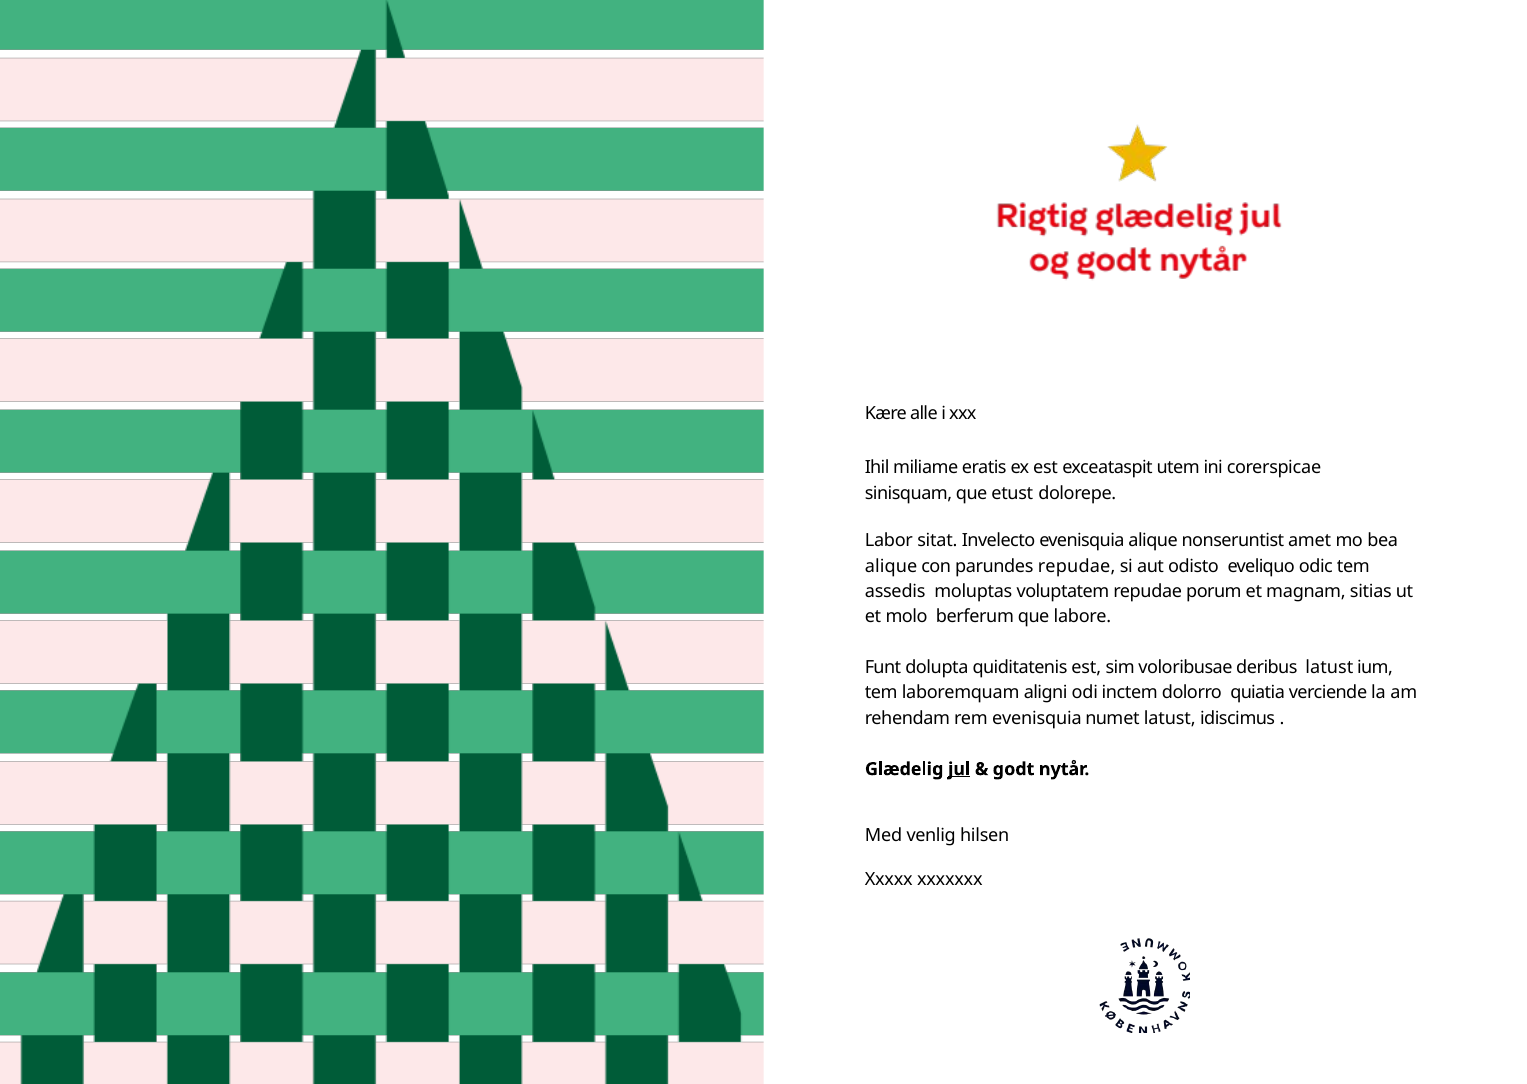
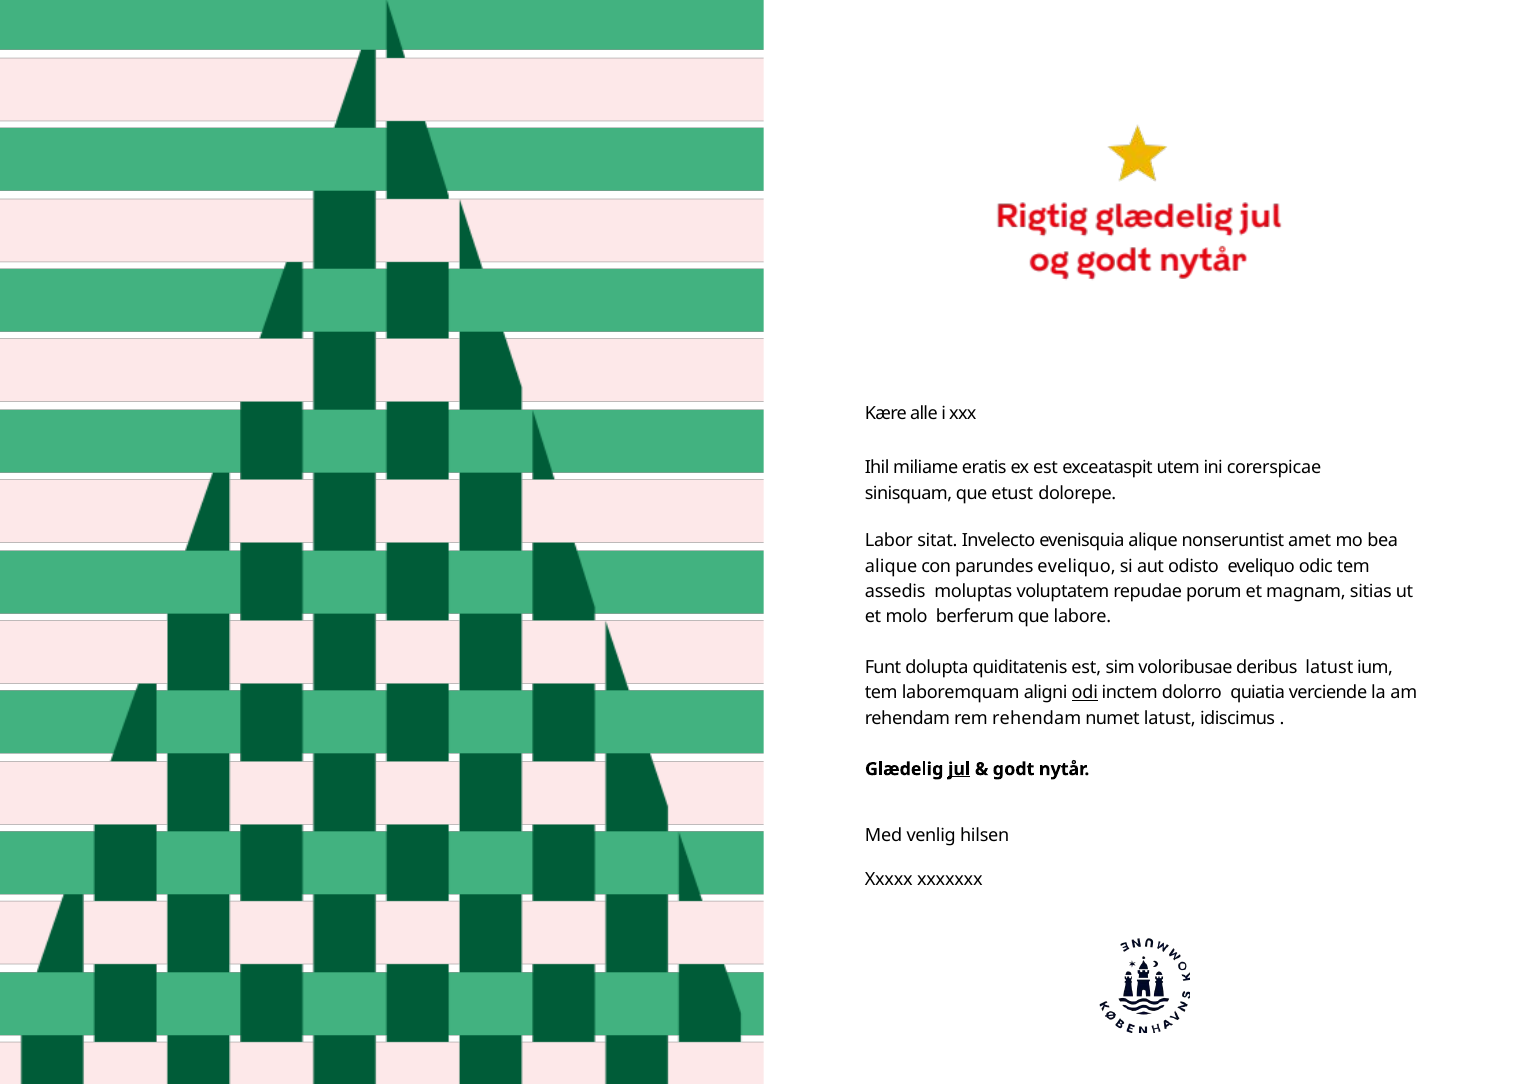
parundes repudae: repudae -> eveliquo
odi underline: none -> present
rem evenisquia: evenisquia -> rehendam
